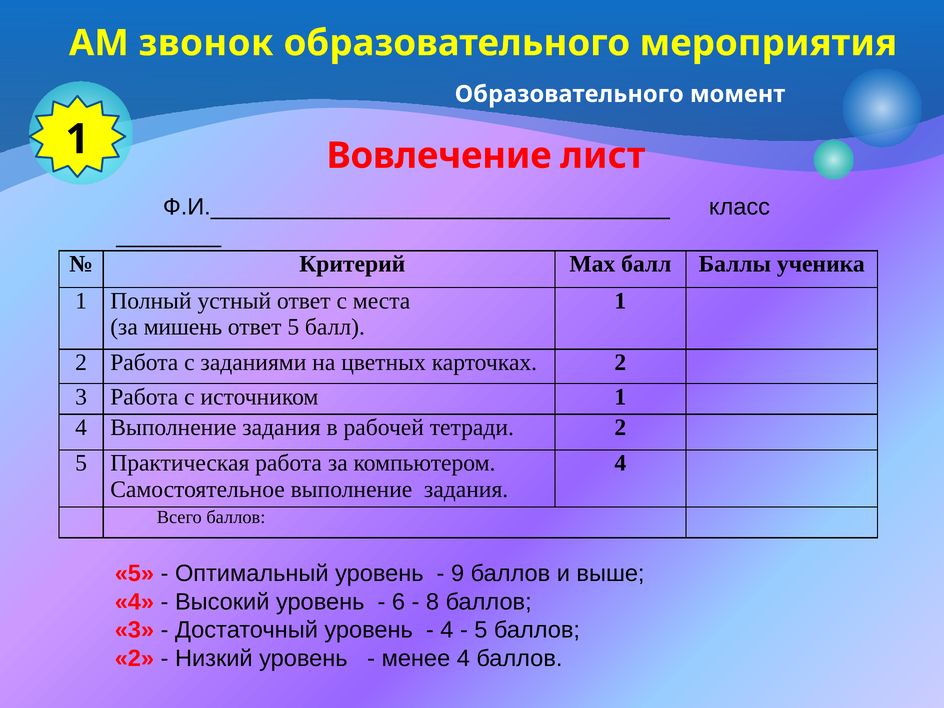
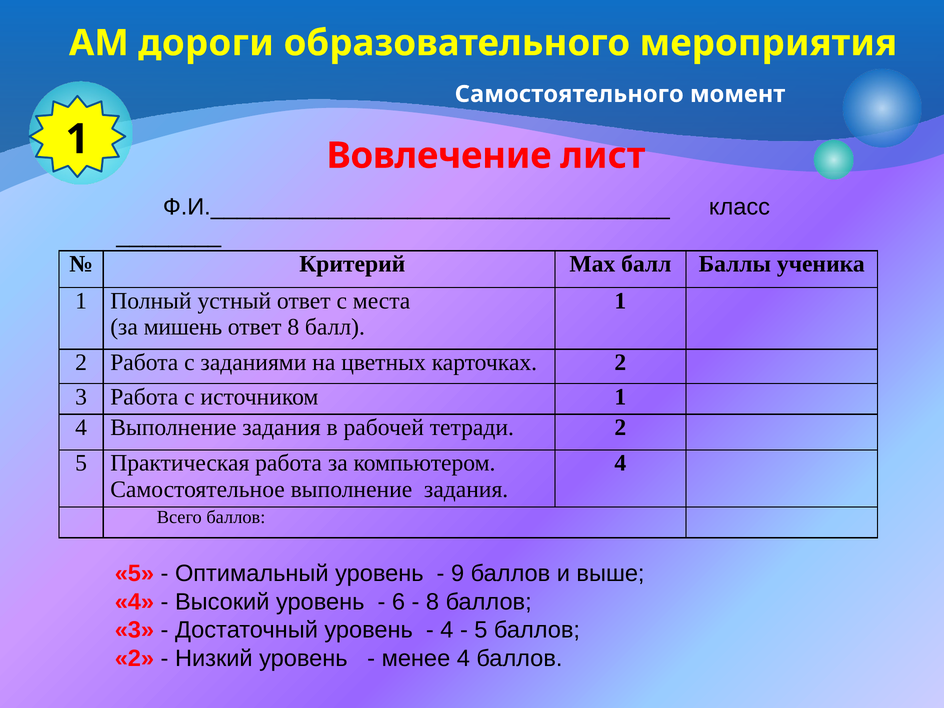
звонок: звонок -> дороги
Образовательного at (569, 94): Образовательного -> Самостоятельного
ответ 5: 5 -> 8
